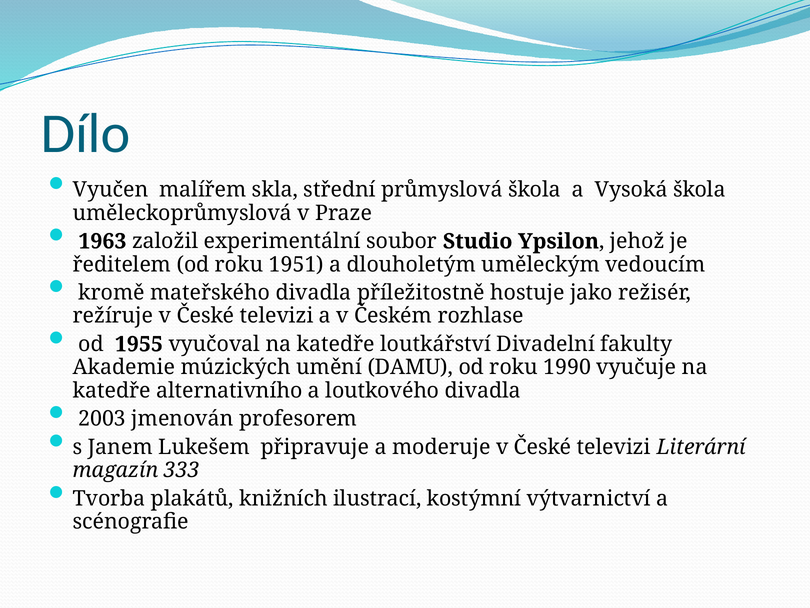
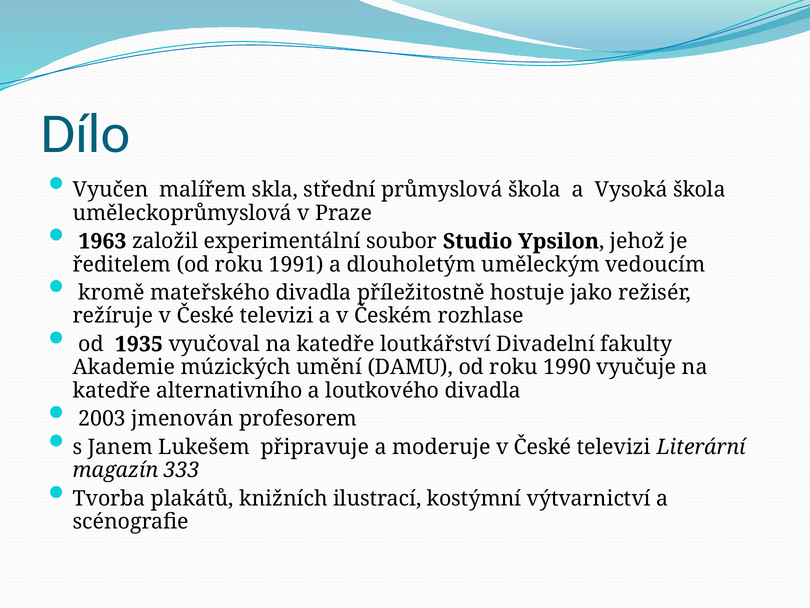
1951: 1951 -> 1991
1955: 1955 -> 1935
